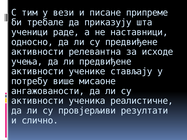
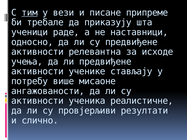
тим underline: none -> present
